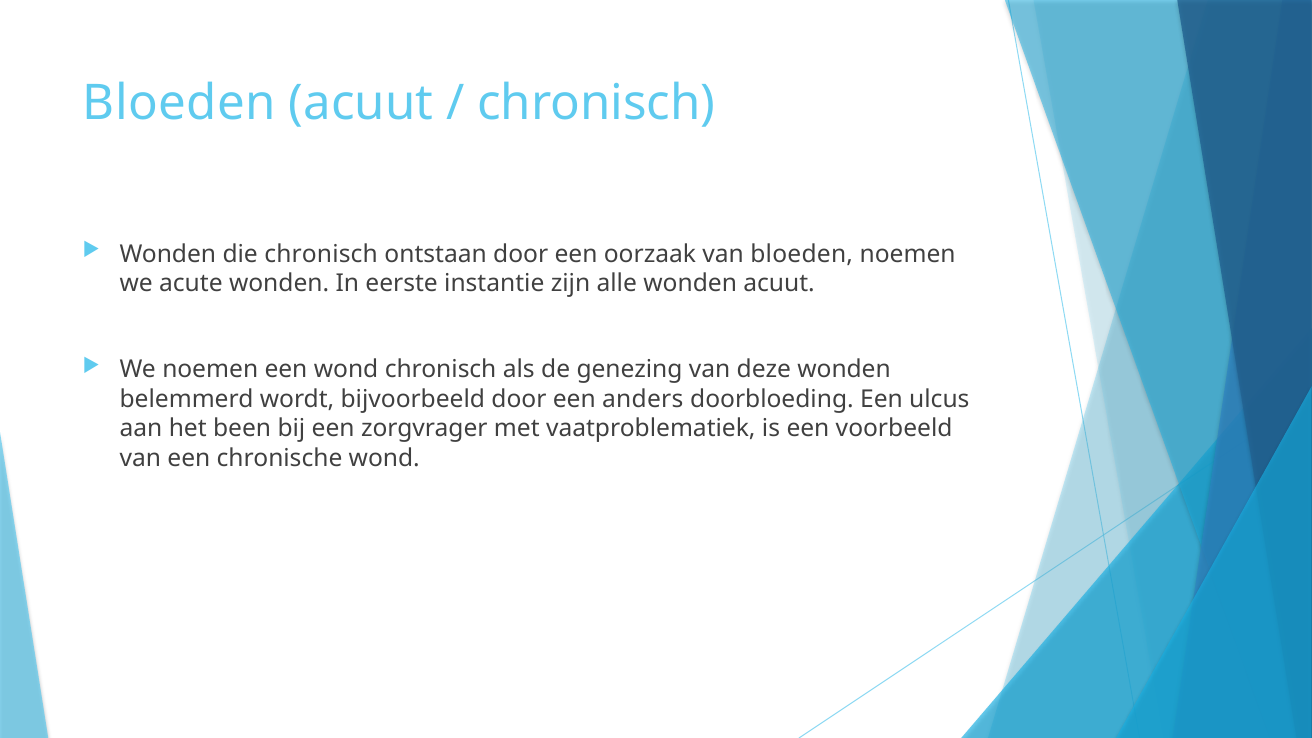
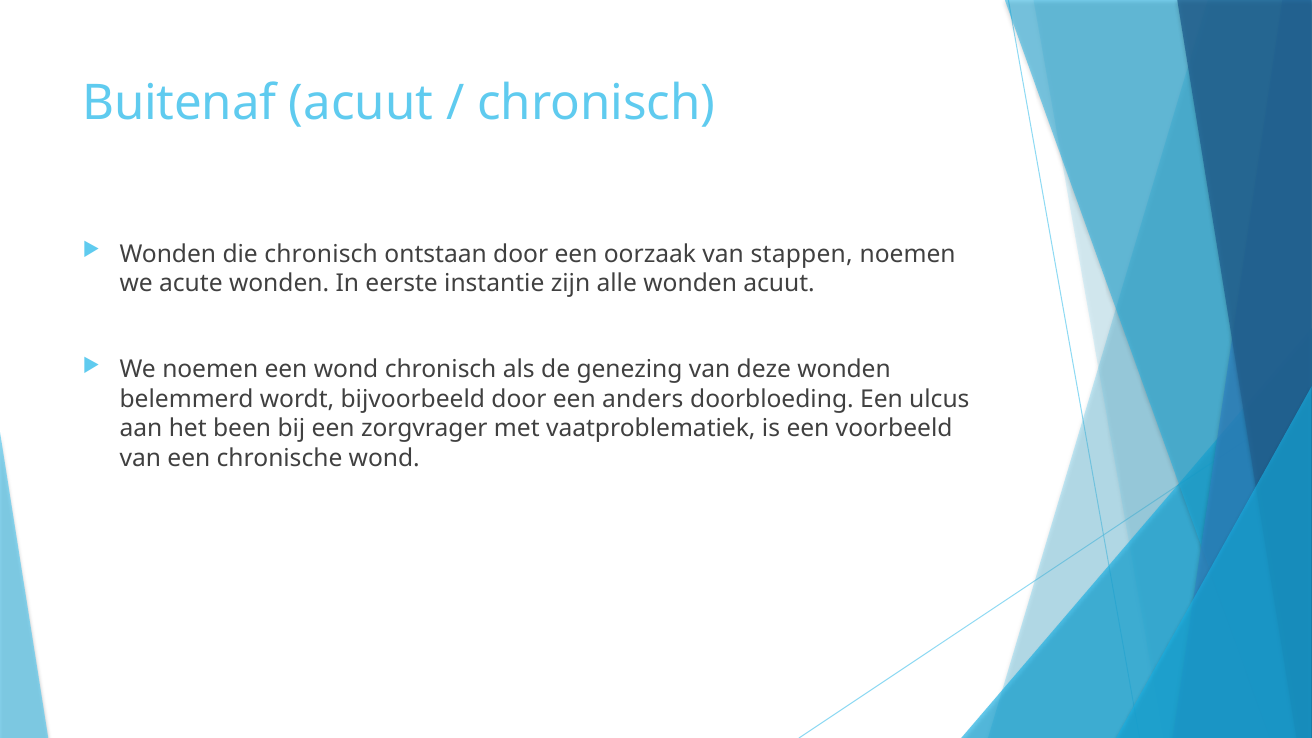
Bloeden at (179, 103): Bloeden -> Buitenaf
van bloeden: bloeden -> stappen
